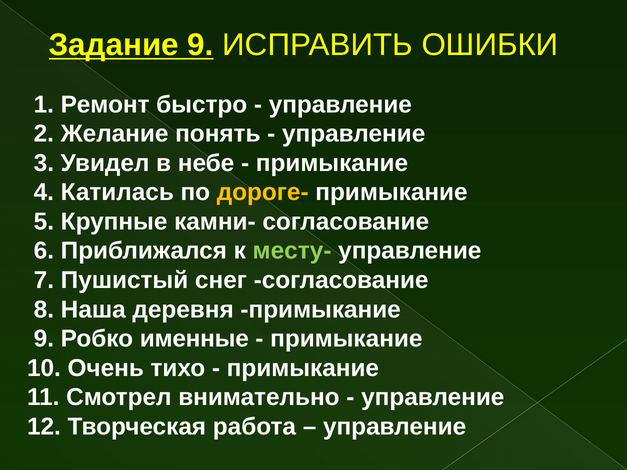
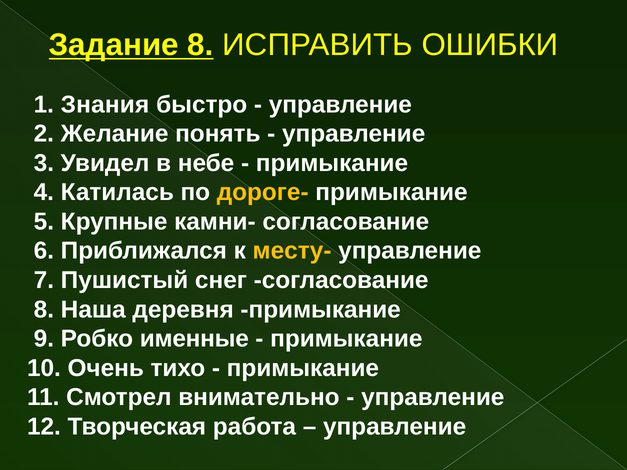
Задание 9: 9 -> 8
Ремонт: Ремонт -> Знания
месту- colour: light green -> yellow
